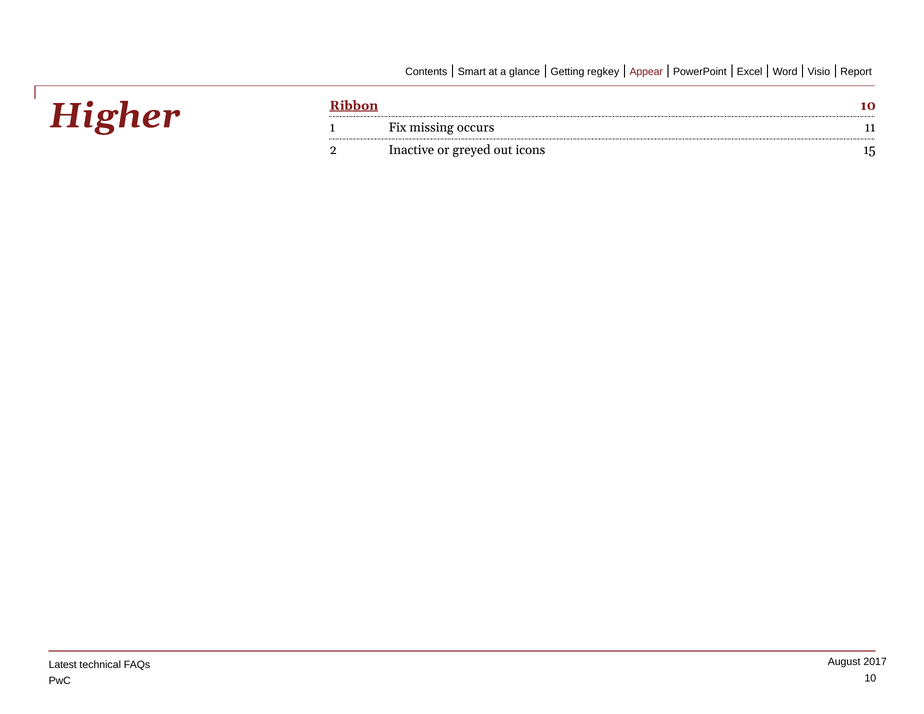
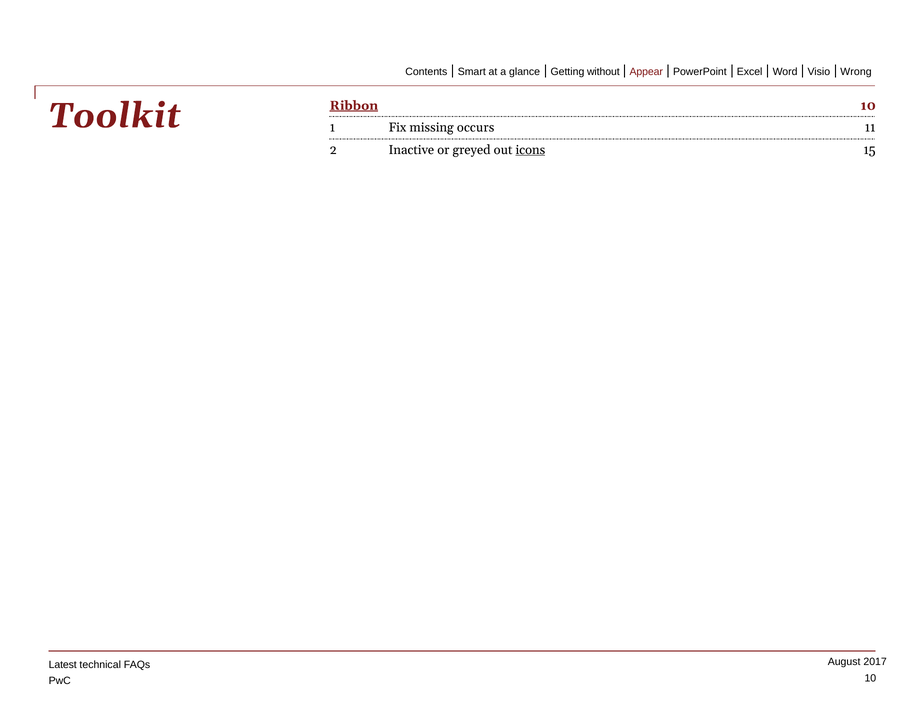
regkey: regkey -> without
Report: Report -> Wrong
Higher: Higher -> Toolkit
icons underline: none -> present
